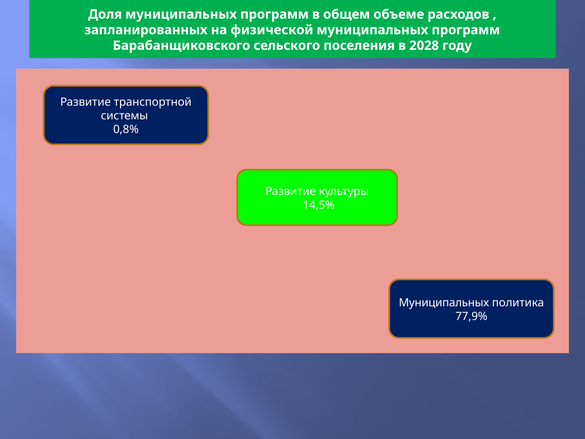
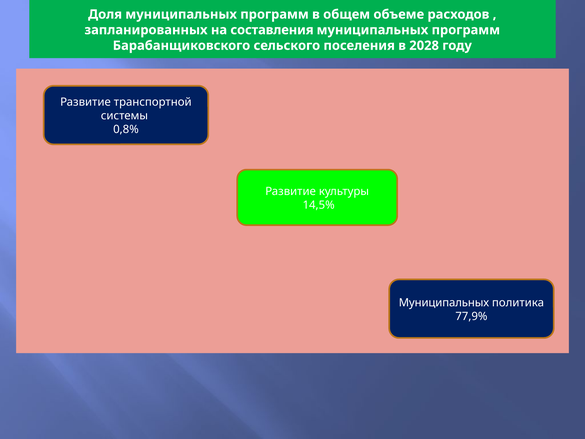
физической: физической -> составления
